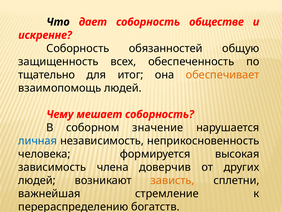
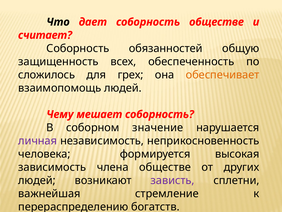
искренне: искренне -> считает
тщательно: тщательно -> сложилось
итог: итог -> грех
личная colour: blue -> purple
члена доверчив: доверчив -> обществе
зависть colour: orange -> purple
